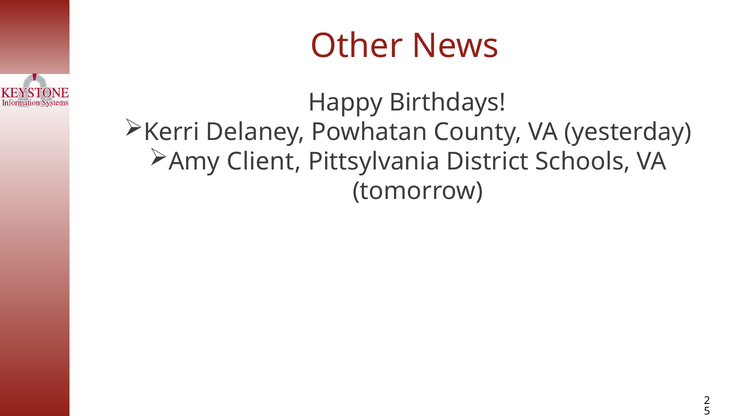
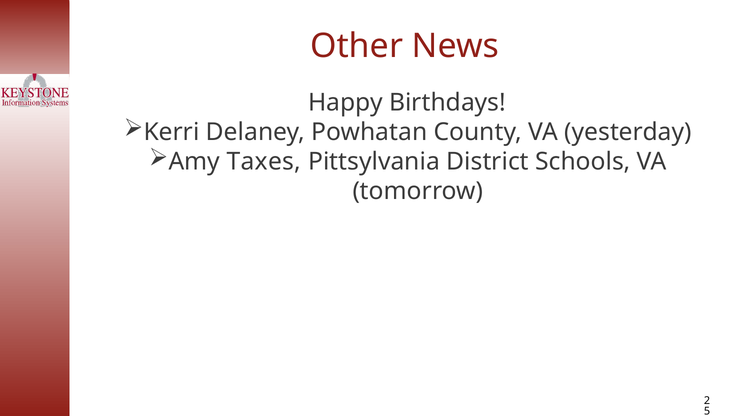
Client: Client -> Taxes
